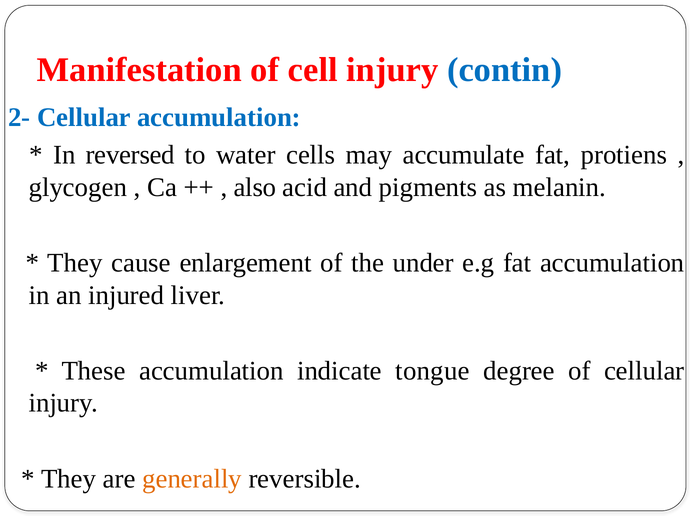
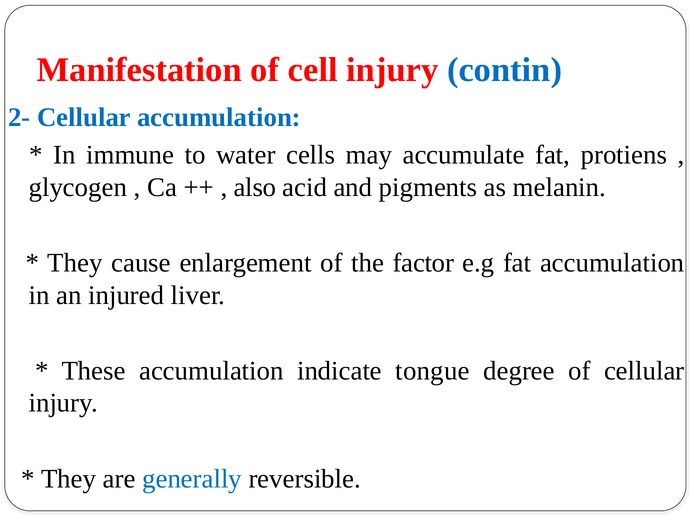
reversed: reversed -> immune
under: under -> factor
generally colour: orange -> blue
